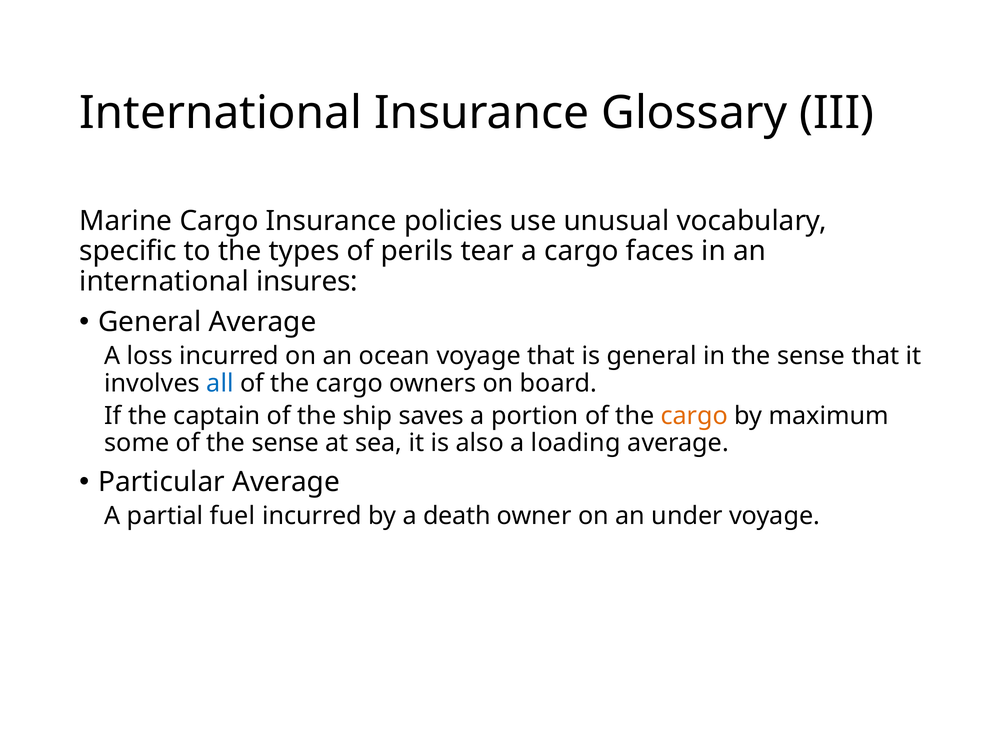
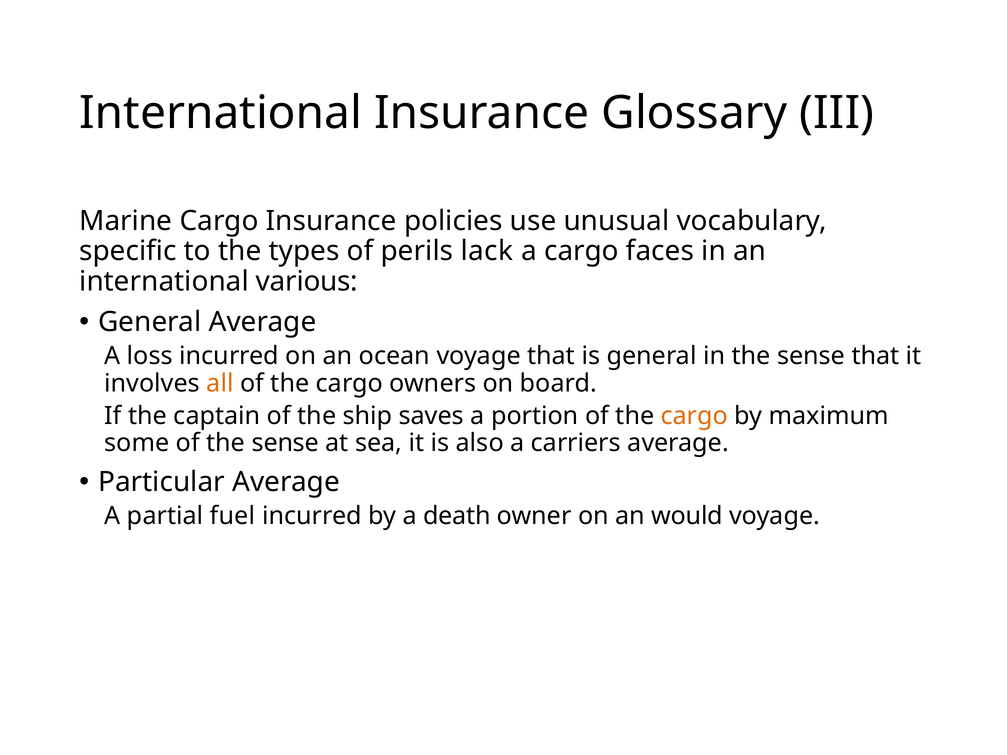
tear: tear -> lack
insures: insures -> various
all colour: blue -> orange
loading: loading -> carriers
under: under -> would
